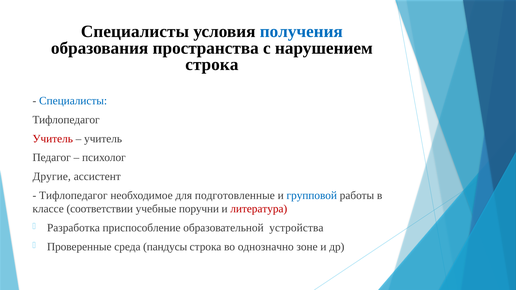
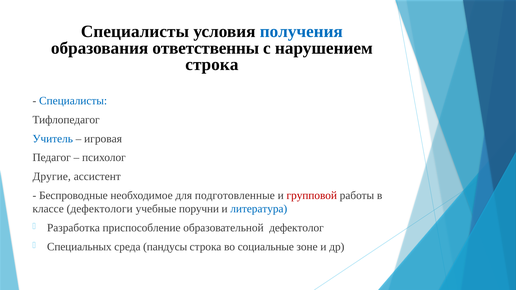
пространства: пространства -> ответственны
Учитель at (53, 139) colour: red -> blue
учитель at (103, 139): учитель -> игровая
Тифлопедагог at (73, 196): Тифлопедагог -> Беспроводные
групповой colour: blue -> red
соответствии: соответствии -> дефектологи
литература colour: red -> blue
устройства: устройства -> дефектолог
Проверенные: Проверенные -> Специальных
однозначно: однозначно -> социальные
